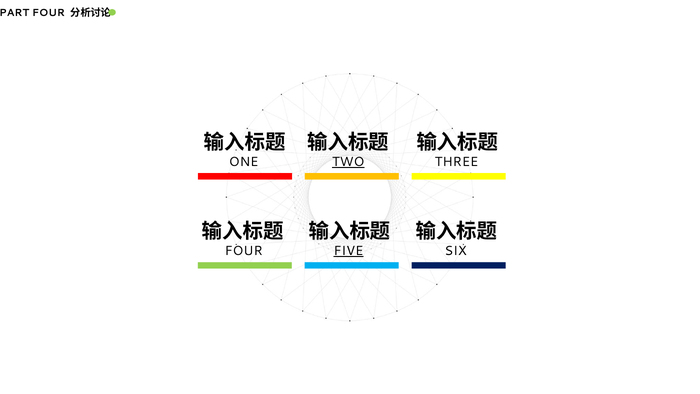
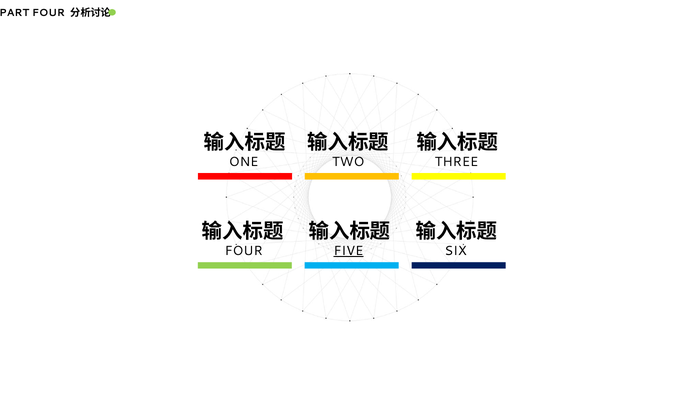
TWO underline: present -> none
